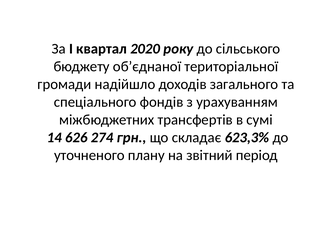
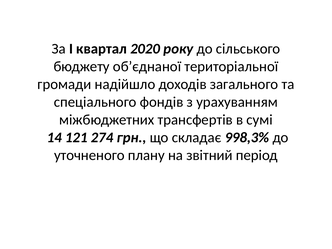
626: 626 -> 121
623,3%: 623,3% -> 998,3%
